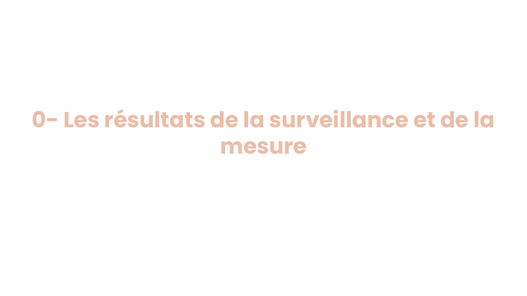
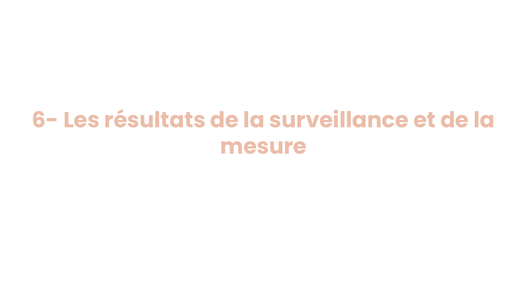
0-: 0- -> 6-
